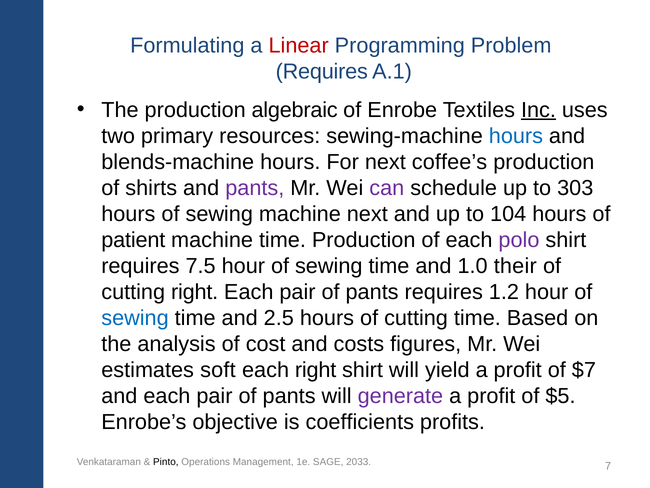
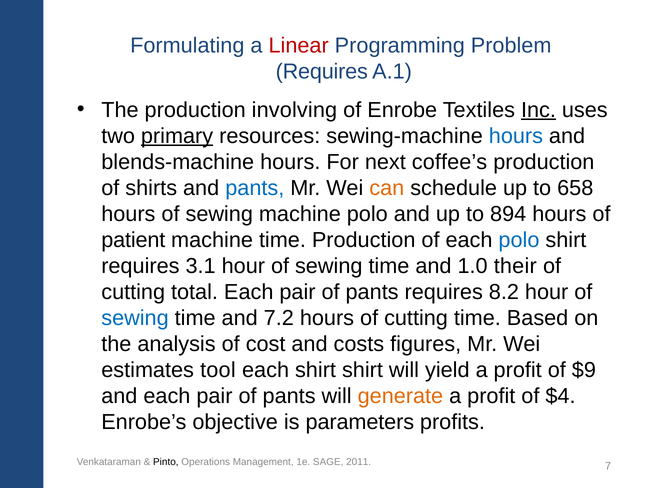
algebraic: algebraic -> involving
primary underline: none -> present
pants at (255, 188) colour: purple -> blue
can colour: purple -> orange
303: 303 -> 658
machine next: next -> polo
104: 104 -> 894
polo at (519, 240) colour: purple -> blue
7.5: 7.5 -> 3.1
cutting right: right -> total
1.2: 1.2 -> 8.2
2.5: 2.5 -> 7.2
soft: soft -> tool
each right: right -> shirt
$7: $7 -> $9
generate colour: purple -> orange
$5: $5 -> $4
coefficients: coefficients -> parameters
2033: 2033 -> 2011
